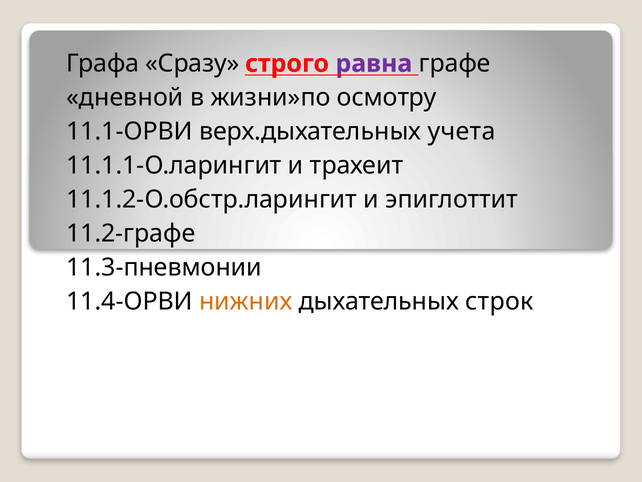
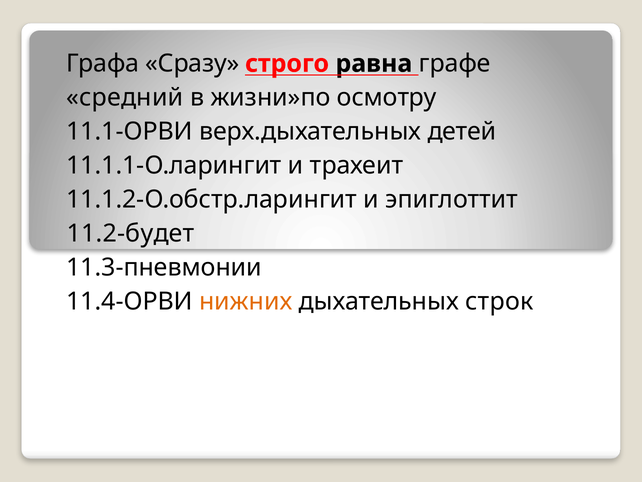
равна colour: purple -> black
дневной: дневной -> средний
учета: учета -> детей
11.2-графе: 11.2-графе -> 11.2-будет
